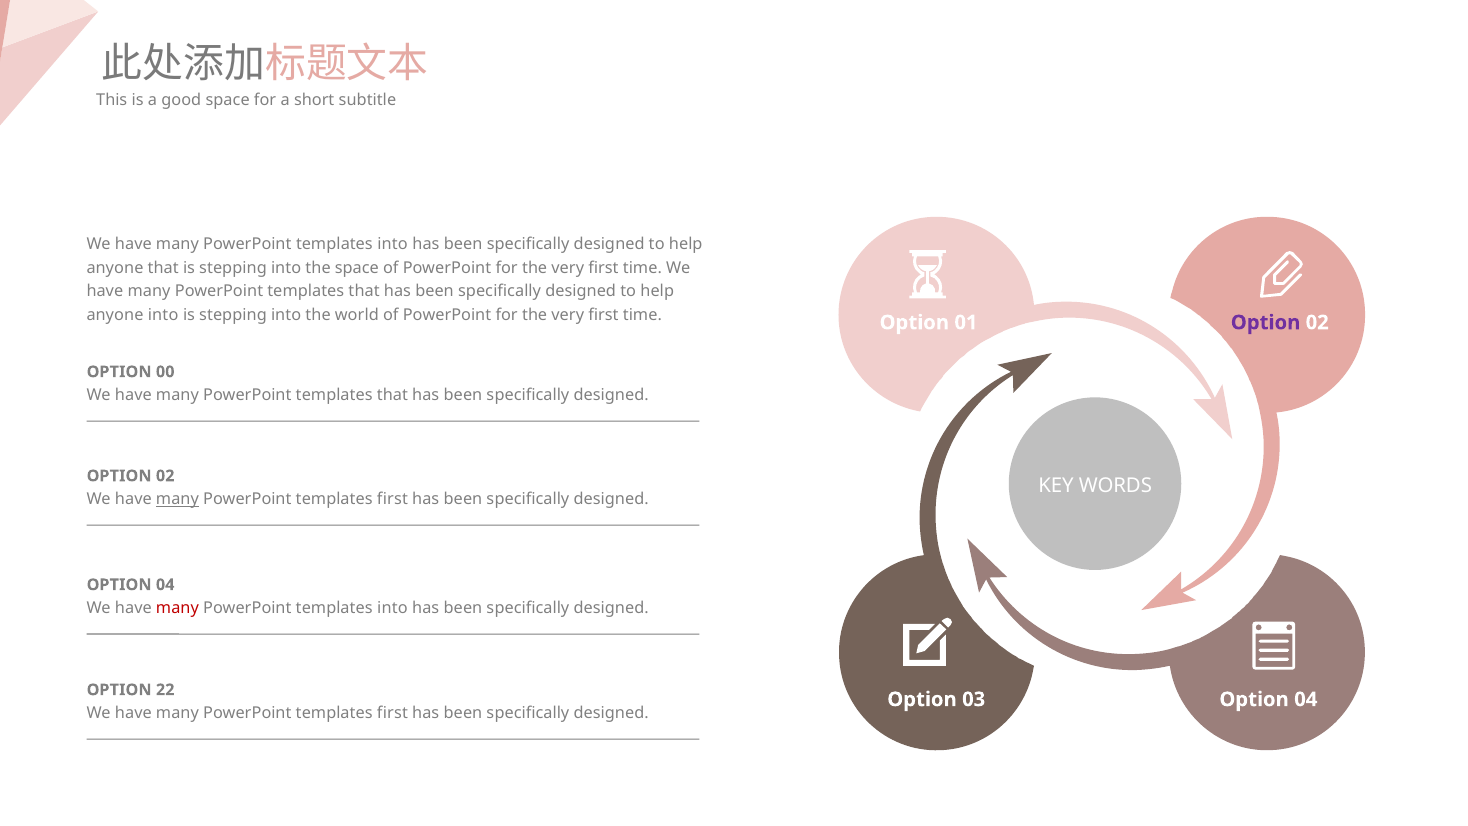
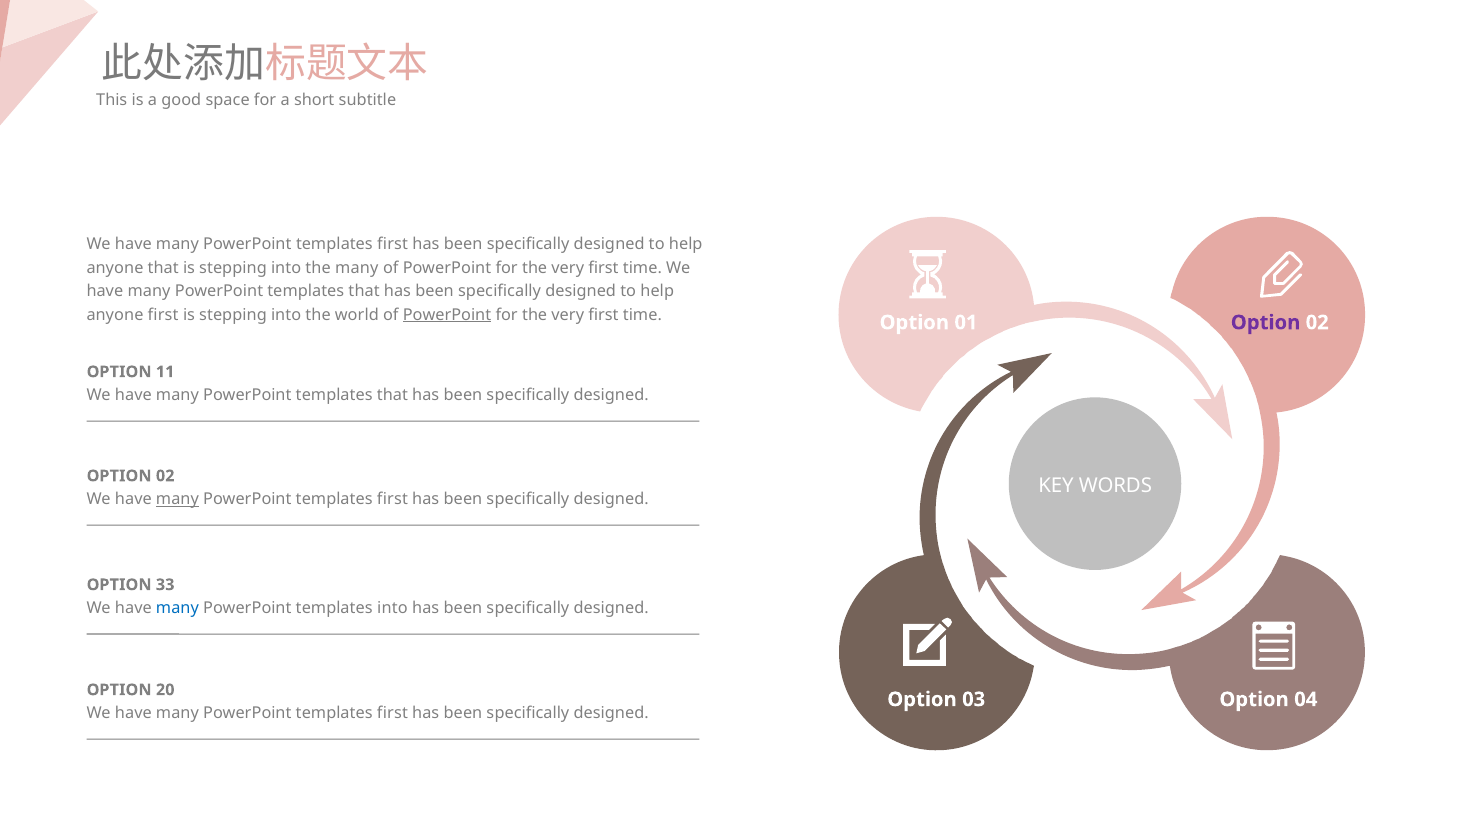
into at (393, 245): into -> first
the space: space -> many
anyone into: into -> first
PowerPoint at (447, 315) underline: none -> present
00: 00 -> 11
04 at (165, 585): 04 -> 33
many at (177, 608) colour: red -> blue
22: 22 -> 20
